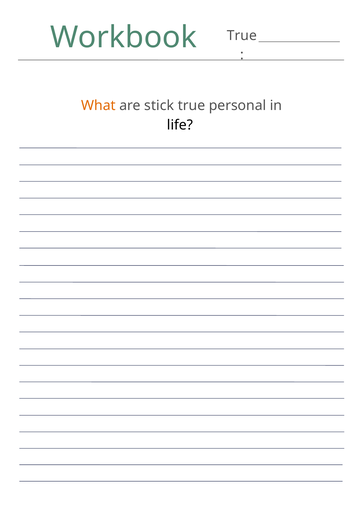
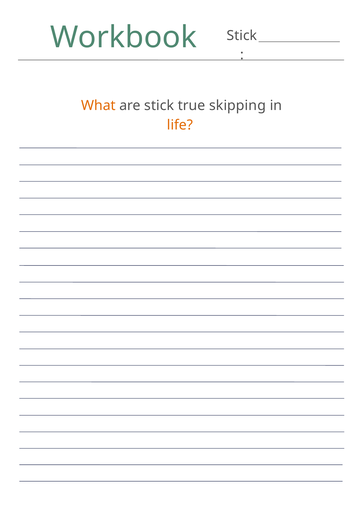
True at (242, 36): True -> Stick
personal: personal -> skipping
life colour: black -> orange
